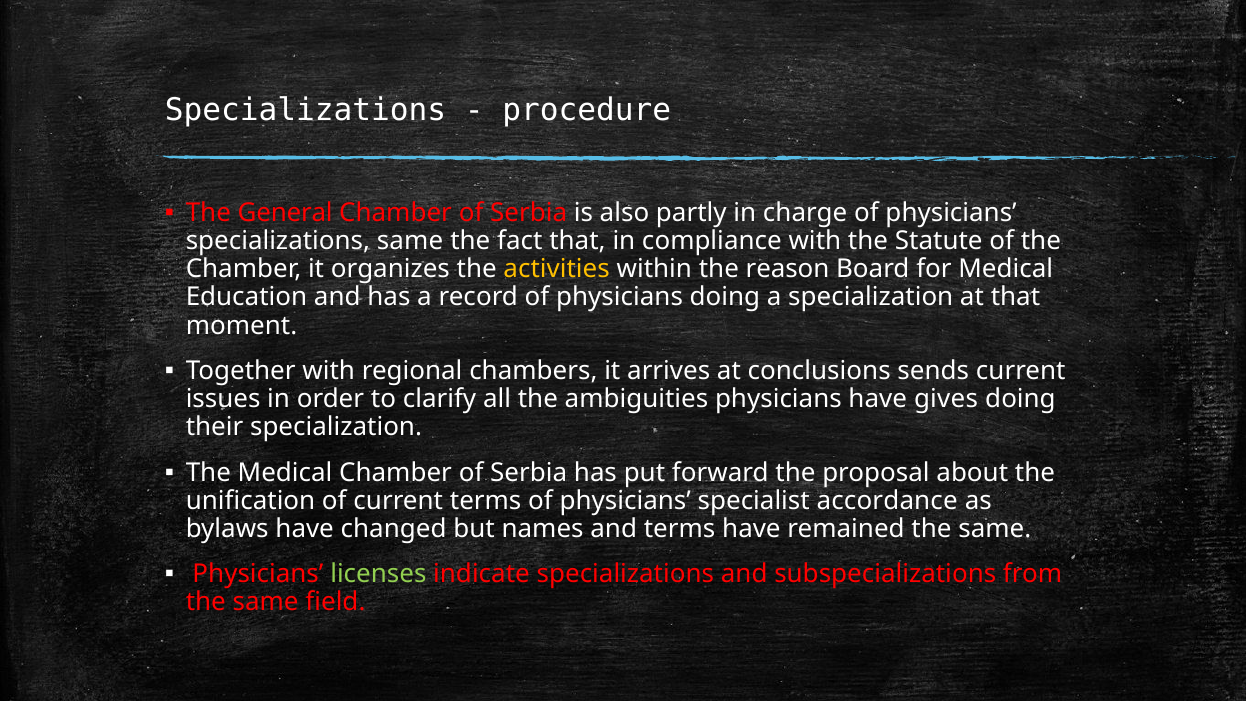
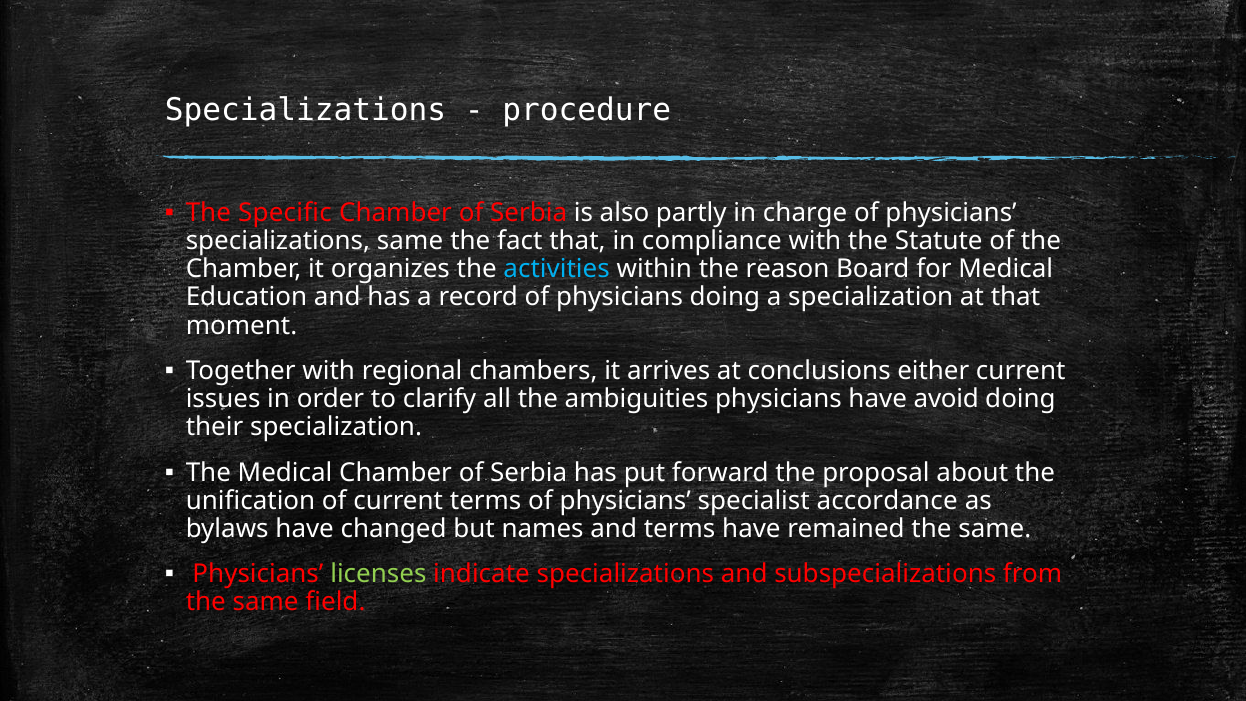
General: General -> Speciﬁc
activities colour: yellow -> light blue
sends: sends -> either
gives: gives -> avoid
